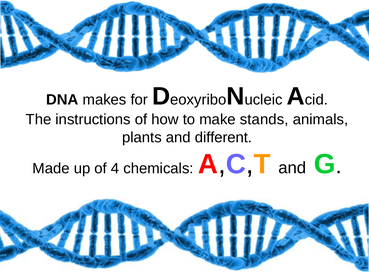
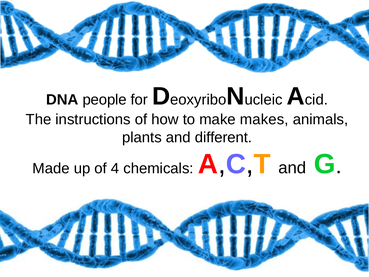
makes: makes -> people
stands: stands -> makes
